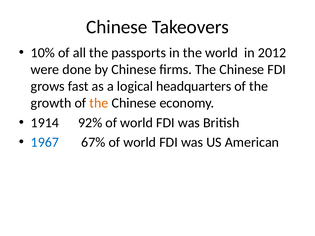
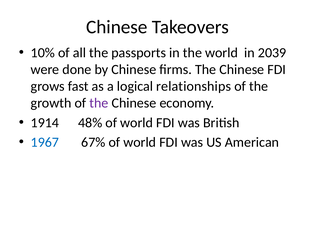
2012: 2012 -> 2039
headquarters: headquarters -> relationships
the at (99, 103) colour: orange -> purple
92%: 92% -> 48%
